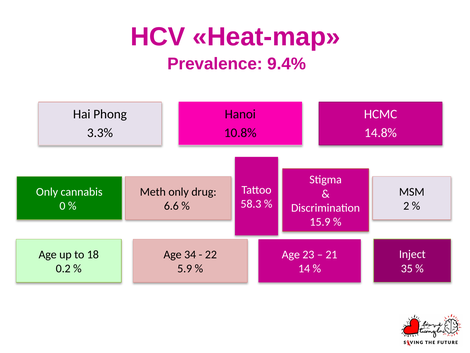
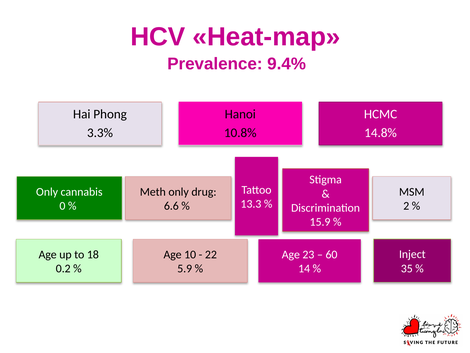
58.3: 58.3 -> 13.3
34: 34 -> 10
21: 21 -> 60
